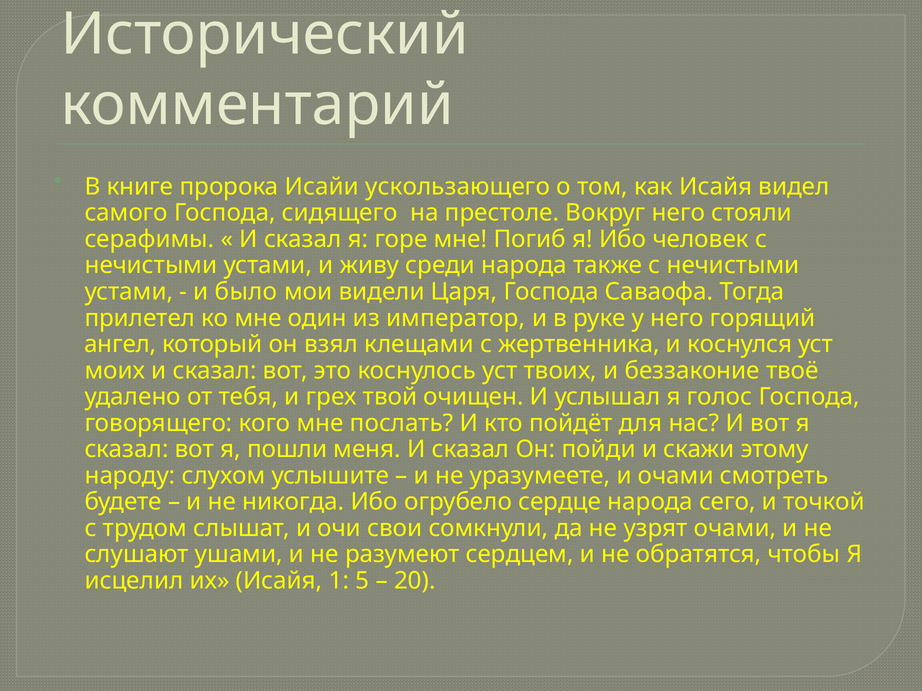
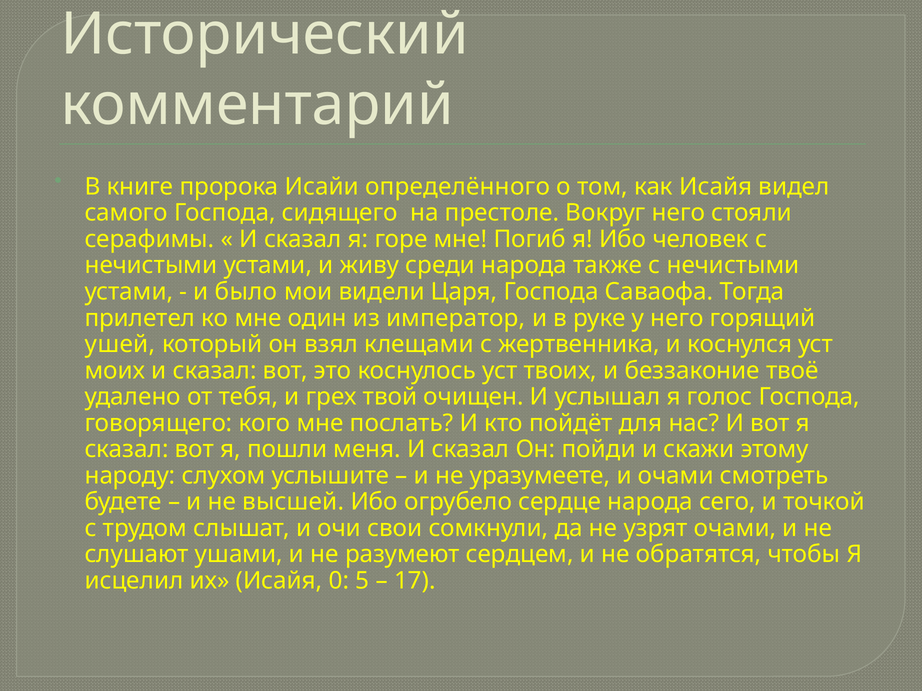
ускользающего: ускользающего -> определённого
ангел: ангел -> ушей
никогда: никогда -> высшей
1: 1 -> 0
20: 20 -> 17
